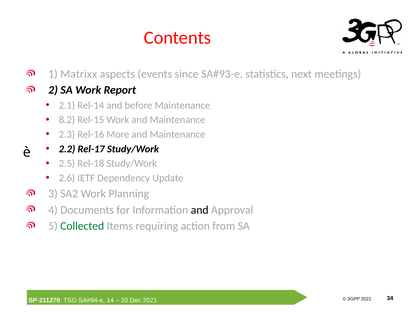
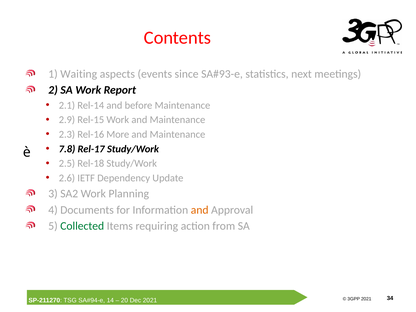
Matrixx: Matrixx -> Waiting
8.2: 8.2 -> 2.9
2.2: 2.2 -> 7.8
and at (200, 210) colour: black -> orange
